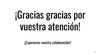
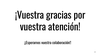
¡Gracias: ¡Gracias -> ¡Vuestra
